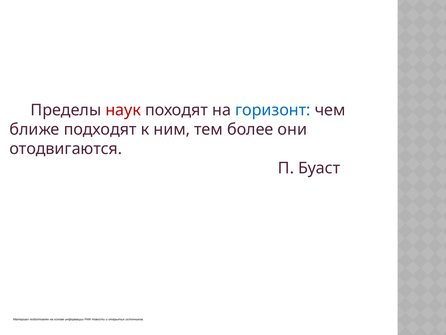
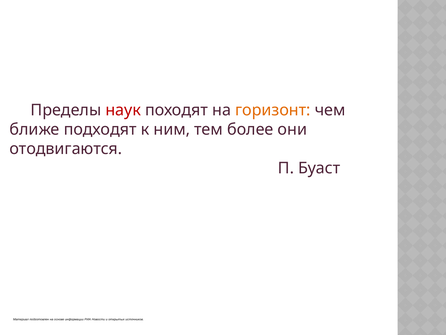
горизонт colour: blue -> orange
